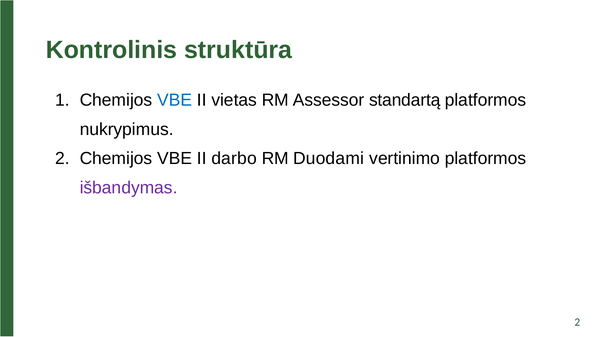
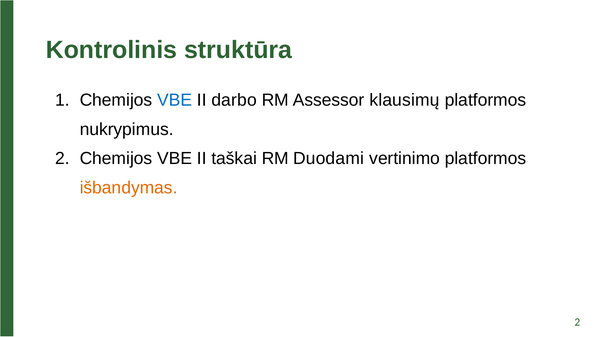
vietas: vietas -> darbo
standartą: standartą -> klausimų
darbo: darbo -> taškai
išbandymas colour: purple -> orange
